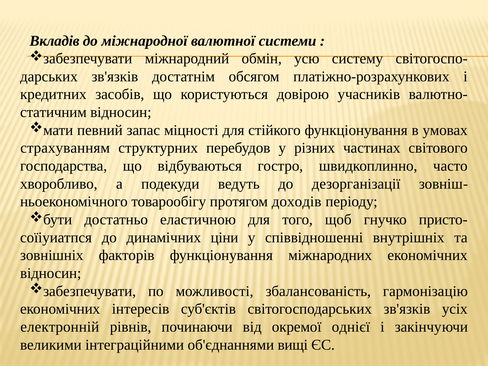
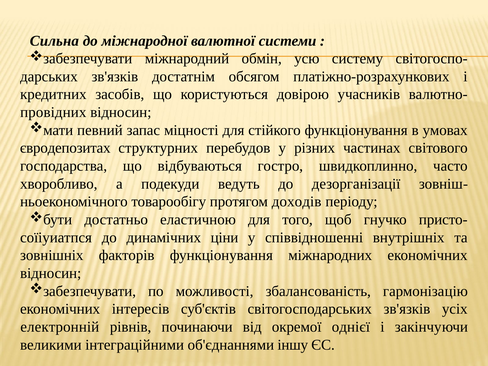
Вкладів: Вкладів -> Сильна
статичним: статичним -> провідних
страхуванням: страхуванням -> євродепозитах
вищі: вищі -> іншу
